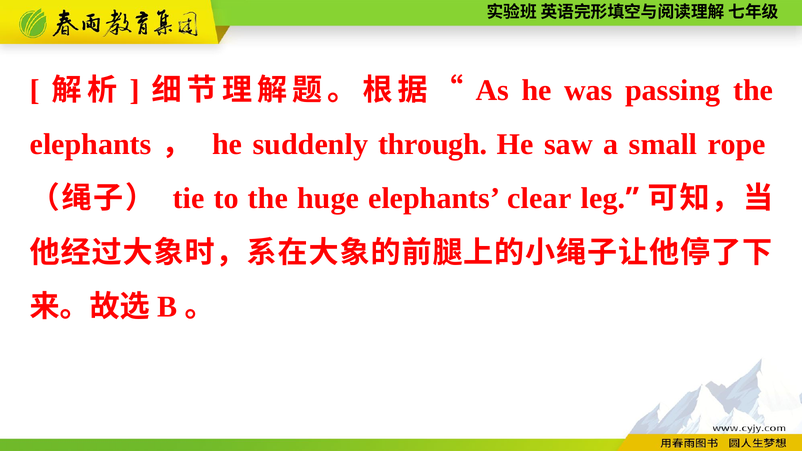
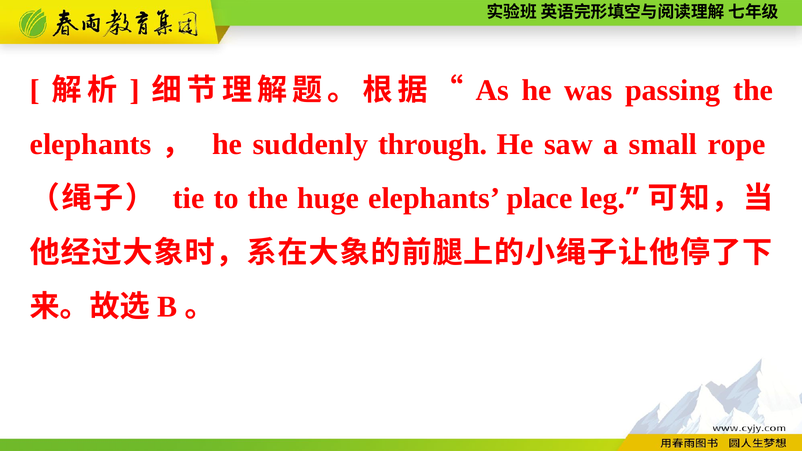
clear: clear -> place
